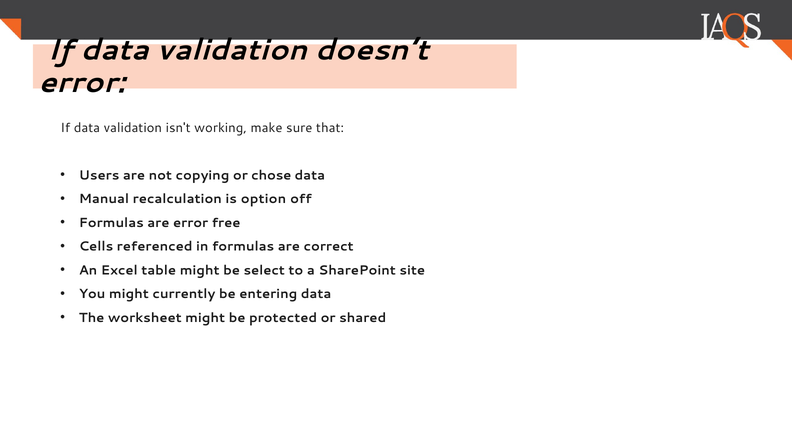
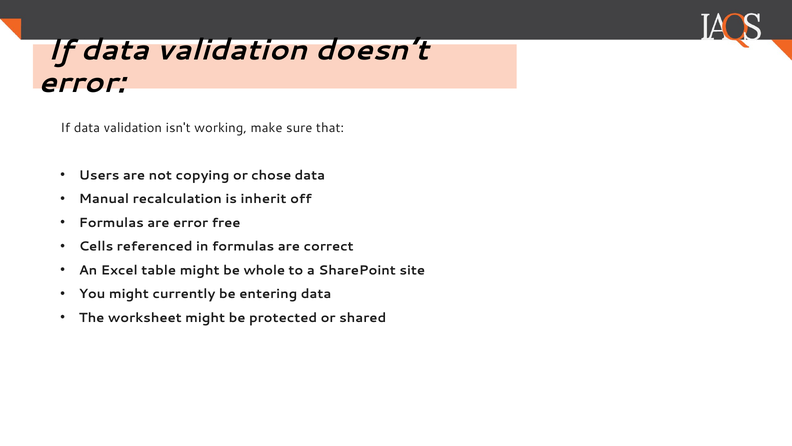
option: option -> inherit
select: select -> whole
